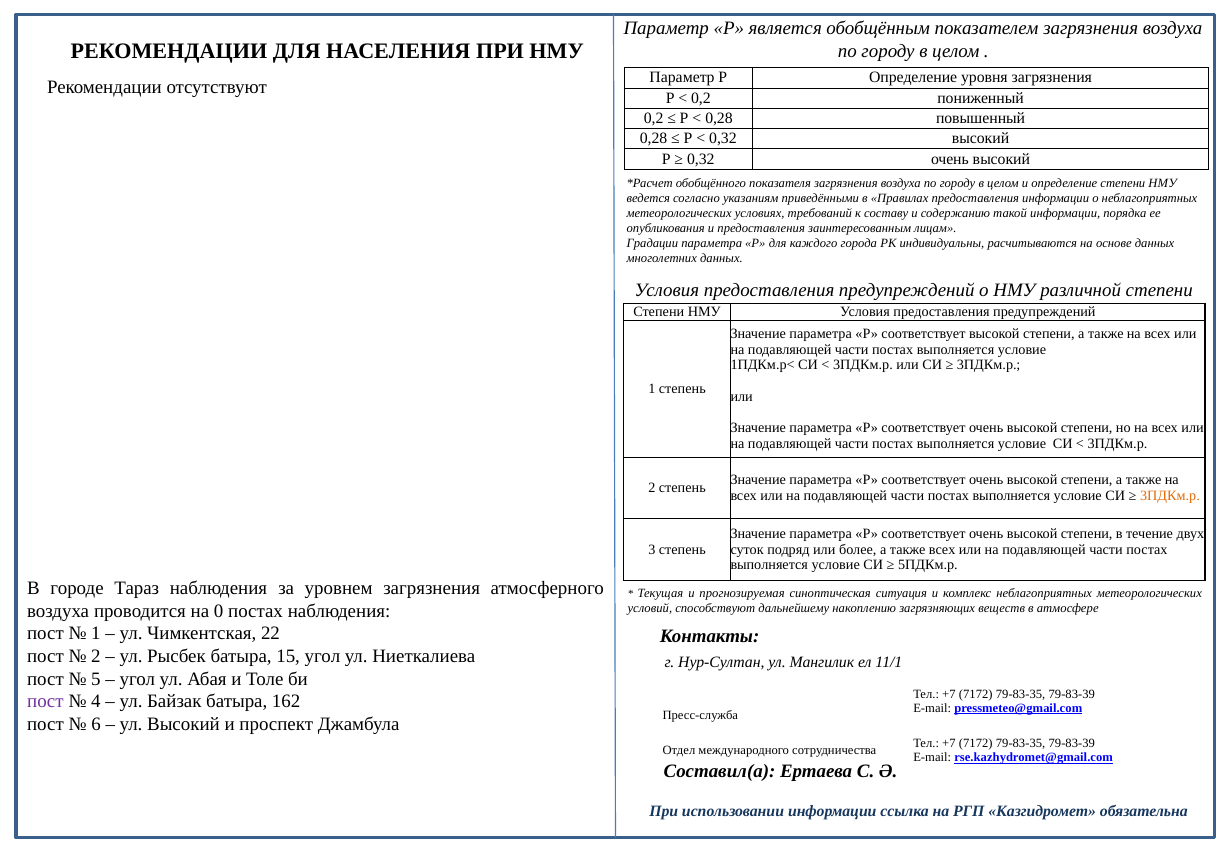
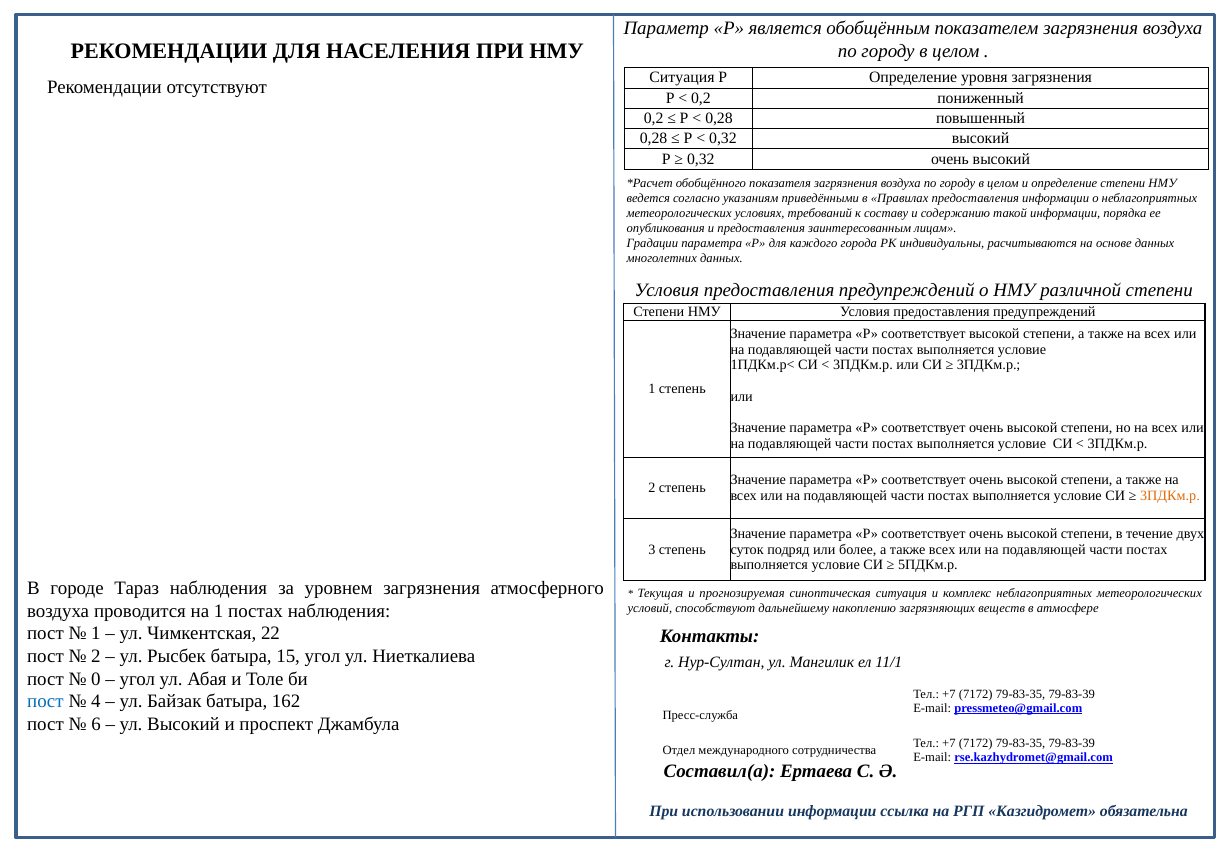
Параметр at (682, 78): Параметр -> Ситуация
на 0: 0 -> 1
5: 5 -> 0
пост at (45, 702) colour: purple -> blue
